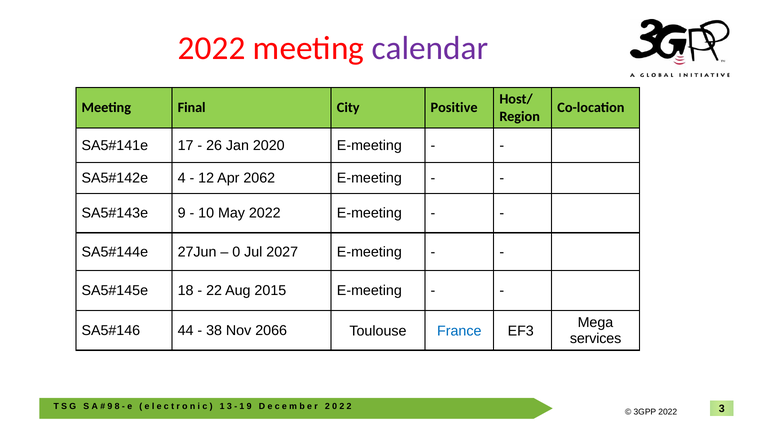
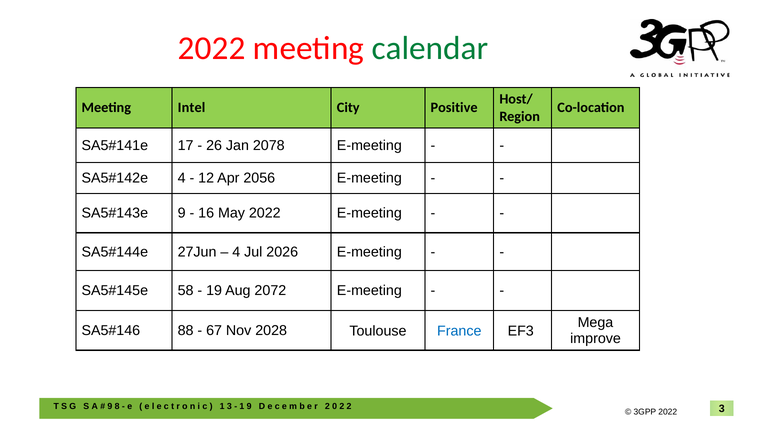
calendar colour: purple -> green
Final: Final -> Intel
2020: 2020 -> 2078
2062: 2062 -> 2056
10: 10 -> 16
0 at (236, 252): 0 -> 4
2027: 2027 -> 2026
18: 18 -> 58
22: 22 -> 19
2015: 2015 -> 2072
44: 44 -> 88
38: 38 -> 67
2066: 2066 -> 2028
services: services -> improve
